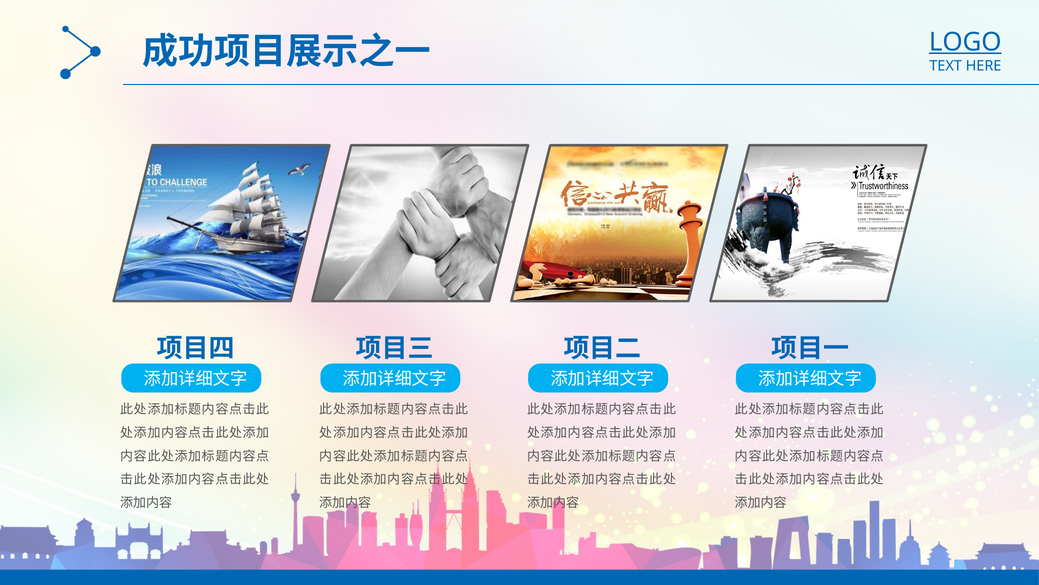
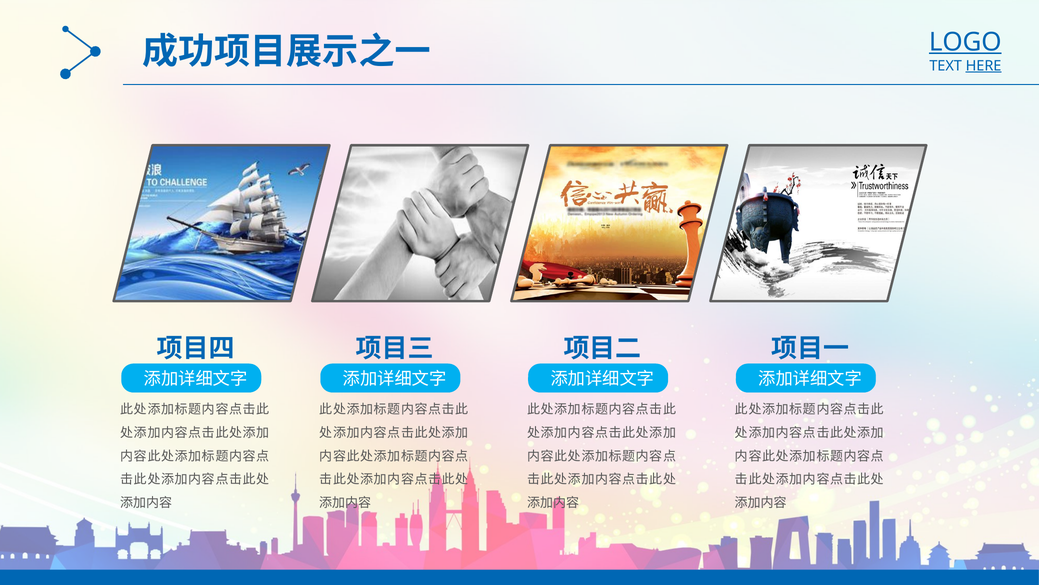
HERE underline: none -> present
